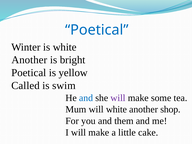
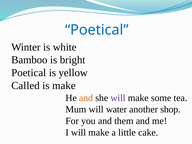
Another at (29, 60): Another -> Bamboo
is swim: swim -> make
and at (86, 98) colour: blue -> orange
will white: white -> water
